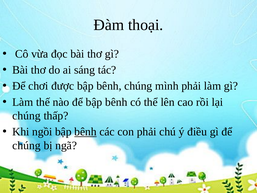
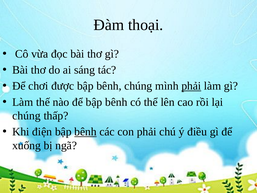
phải at (191, 86) underline: none -> present
ngồi: ngồi -> điện
chúng at (26, 145): chúng -> xuống
